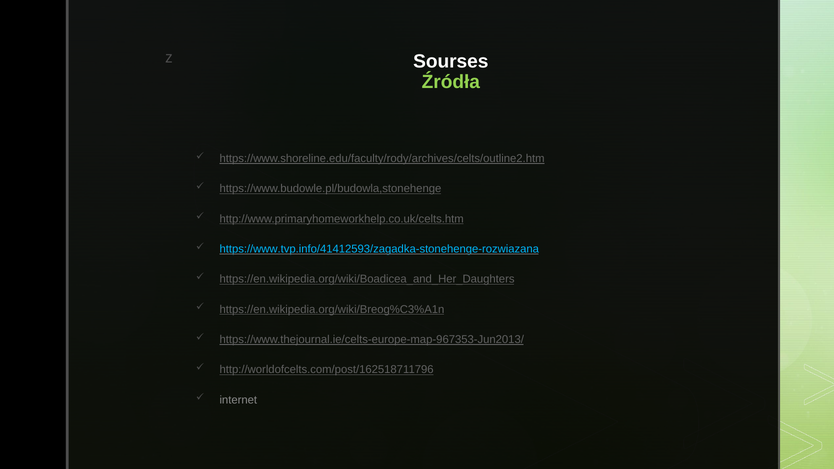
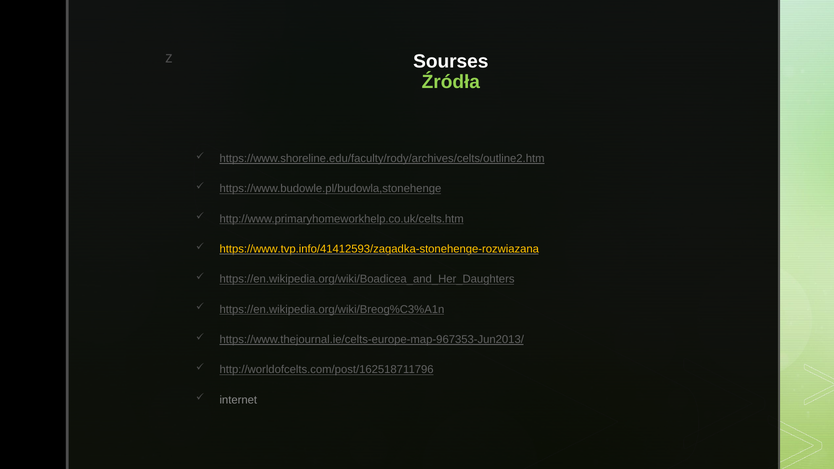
https://www.tvp.info/41412593/zagadka-stonehenge-rozwiazana colour: light blue -> yellow
